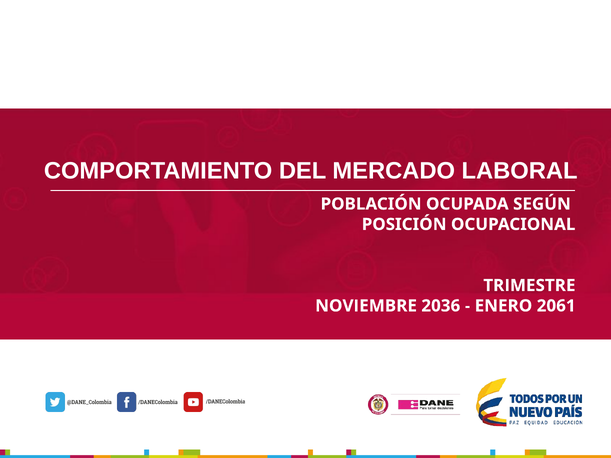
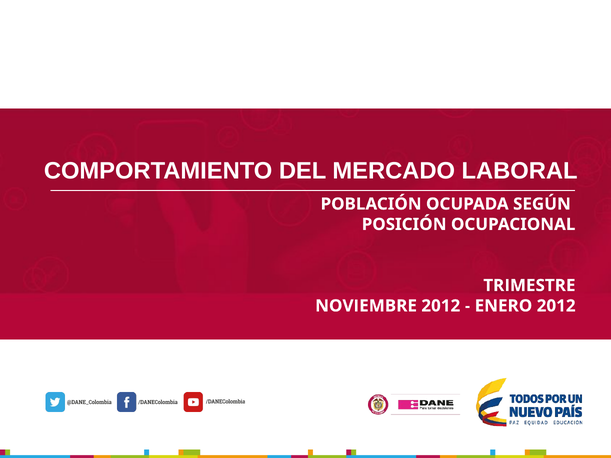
NOVIEMBRE 2036: 2036 -> 2012
ENERO 2061: 2061 -> 2012
